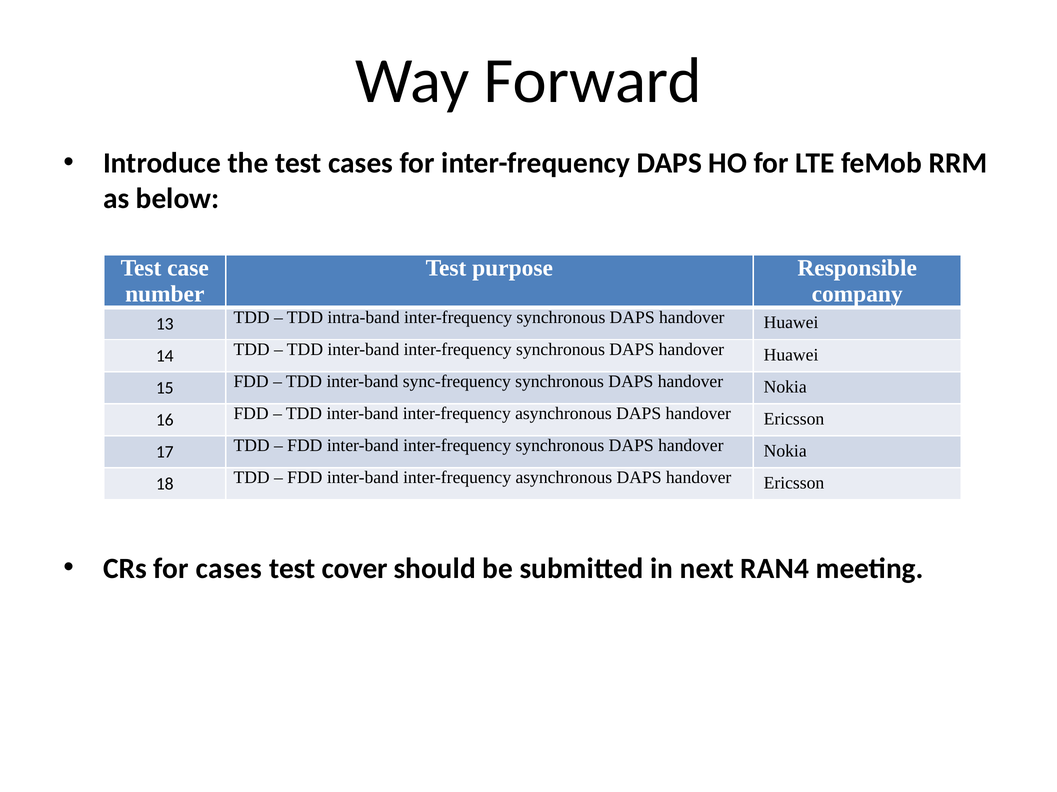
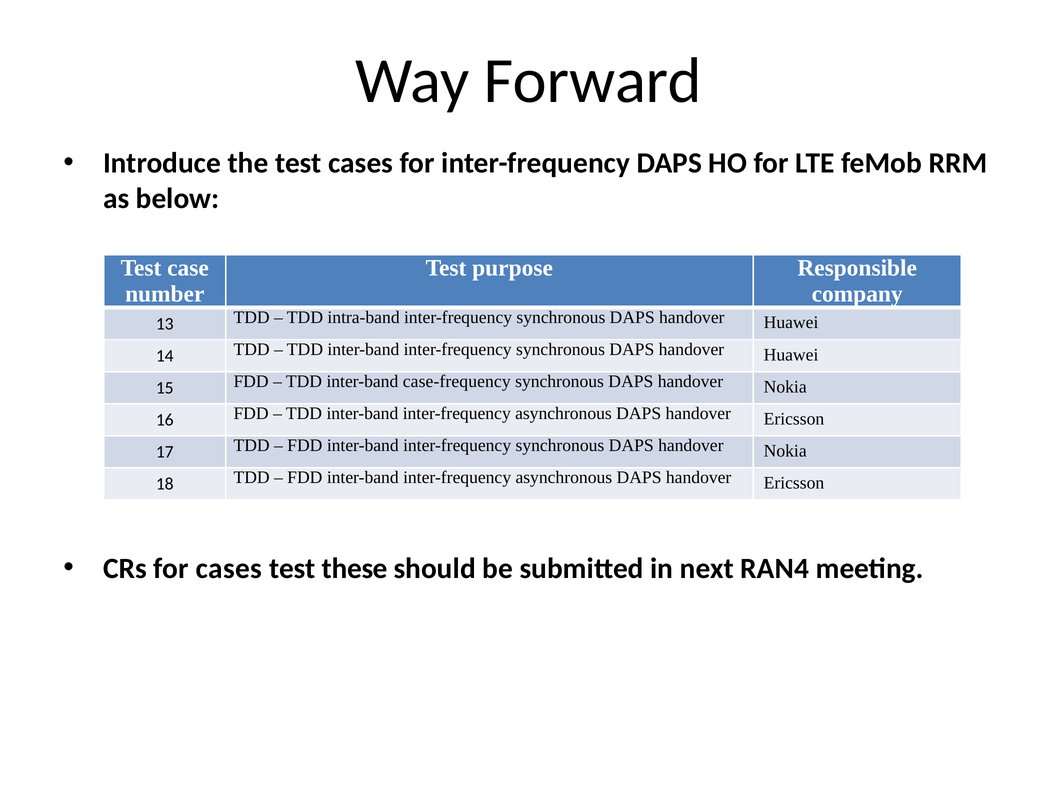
sync-frequency: sync-frequency -> case-frequency
cover: cover -> these
